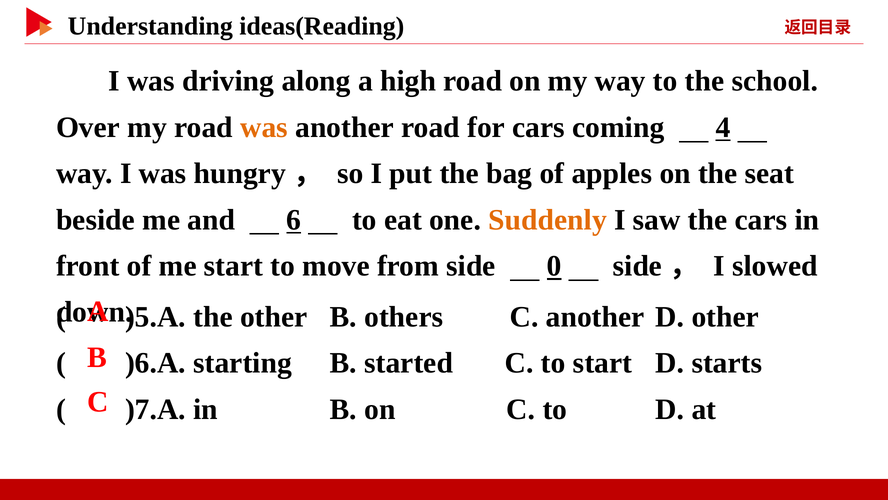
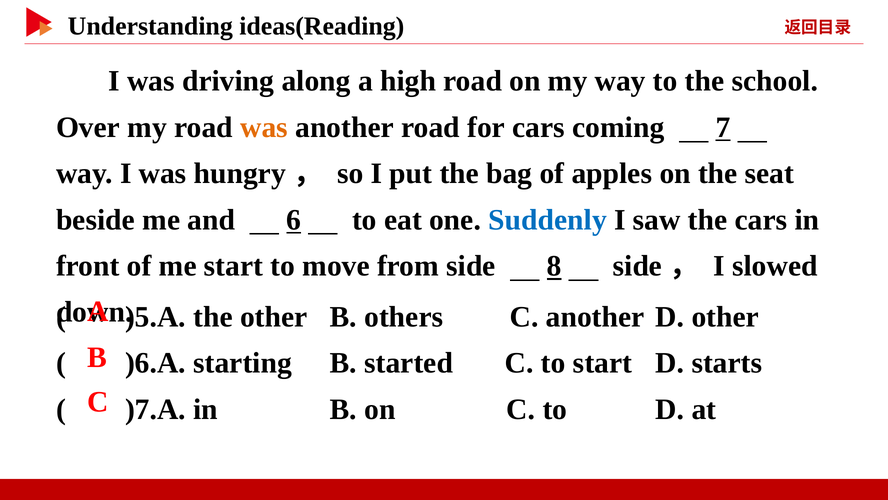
4: 4 -> 7
Suddenly colour: orange -> blue
0: 0 -> 8
